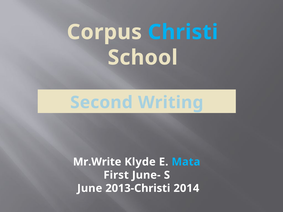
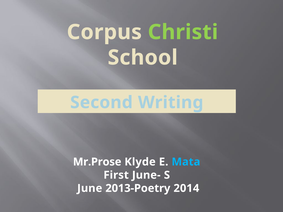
Christi colour: light blue -> light green
Mr.Write: Mr.Write -> Mr.Prose
2013-Christi: 2013-Christi -> 2013-Poetry
